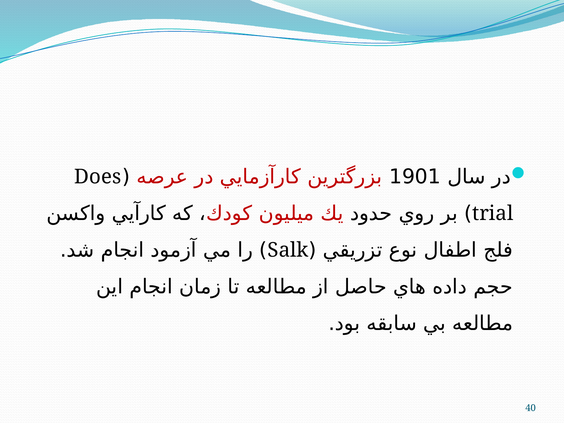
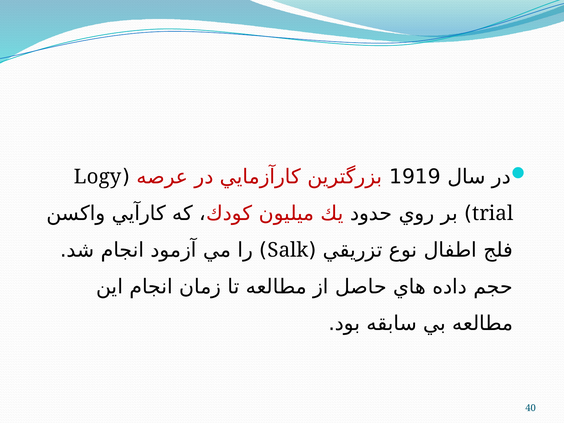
1901: 1901 -> 1919
Does: Does -> Logy
